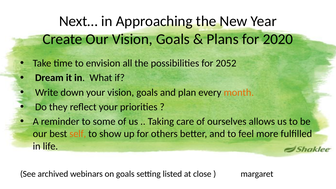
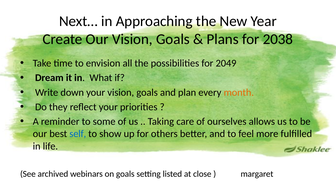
2020: 2020 -> 2038
2052: 2052 -> 2049
self colour: orange -> blue
